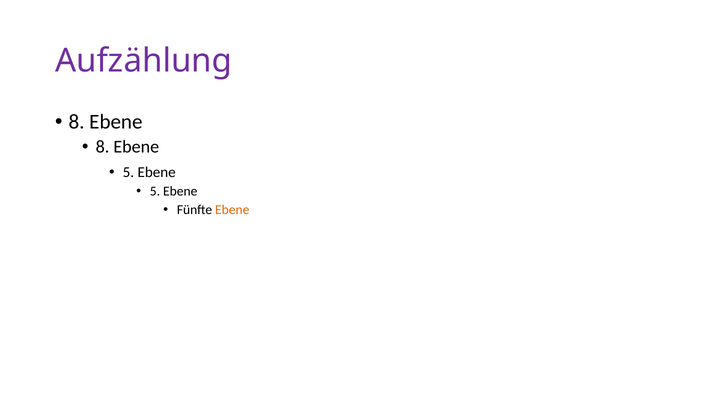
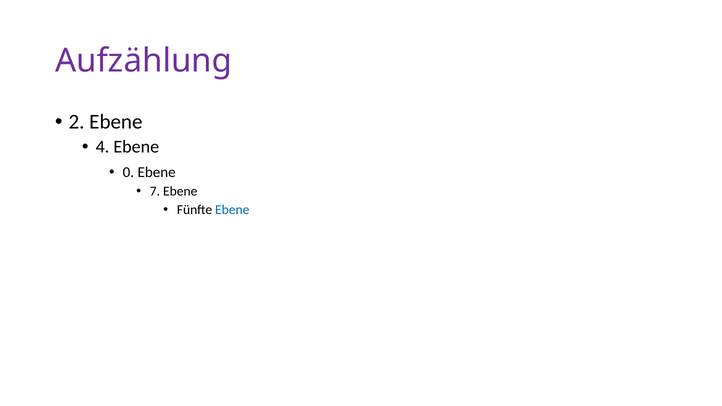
8 at (77, 122): 8 -> 2
8 at (103, 147): 8 -> 4
5 at (128, 172): 5 -> 0
5 at (155, 192): 5 -> 7
Ebene at (232, 210) colour: orange -> blue
